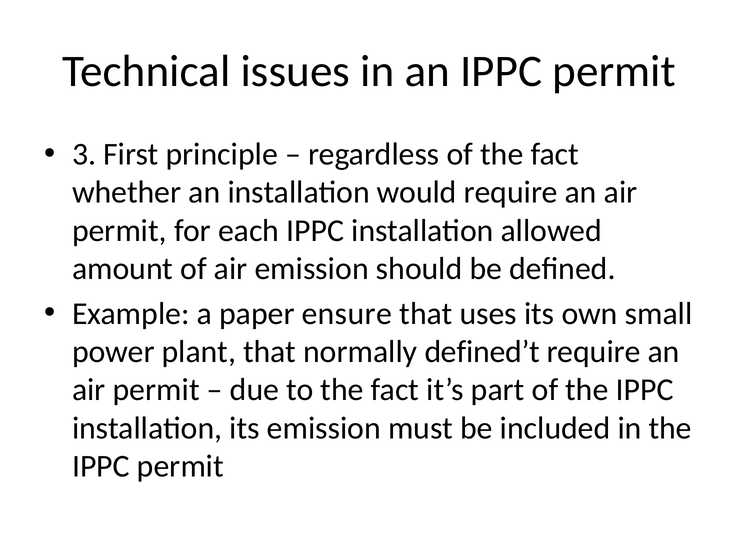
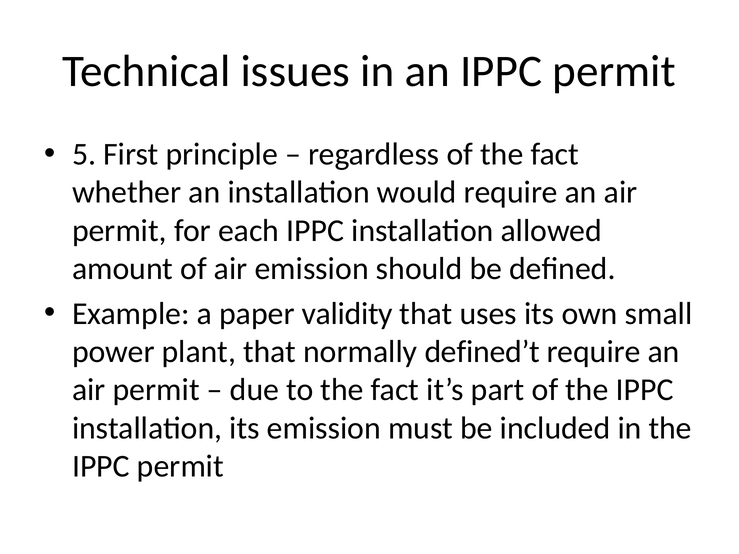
3: 3 -> 5
ensure: ensure -> validity
